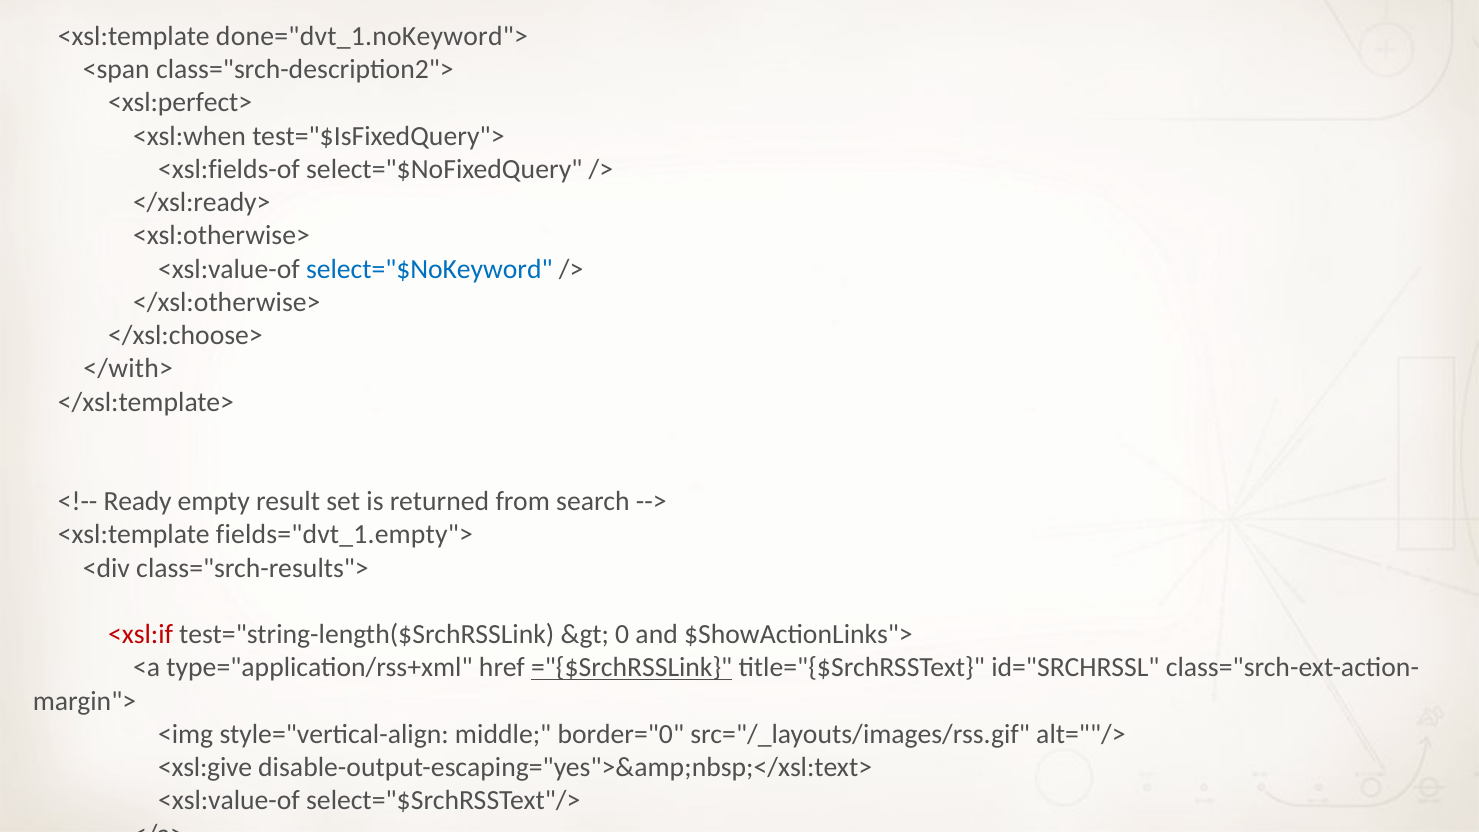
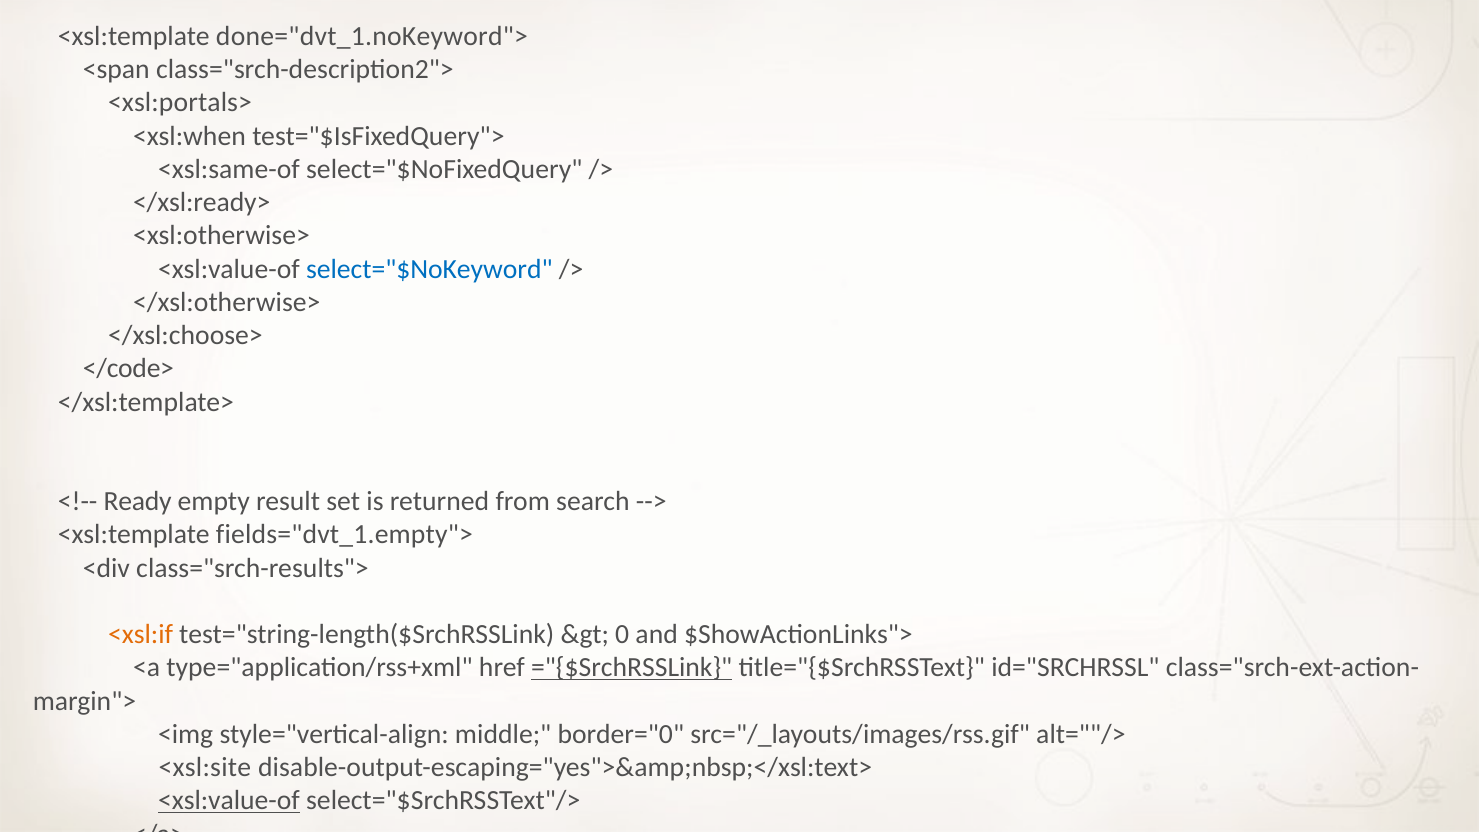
<xsl:perfect>: <xsl:perfect> -> <xsl:portals>
<xsl:fields-of: <xsl:fields-of -> <xsl:same-of
</with>: </with> -> </code>
<xsl:if at (141, 634) colour: red -> orange
<xsl:give: <xsl:give -> <xsl:site
<xsl:value-of at (229, 801) underline: none -> present
